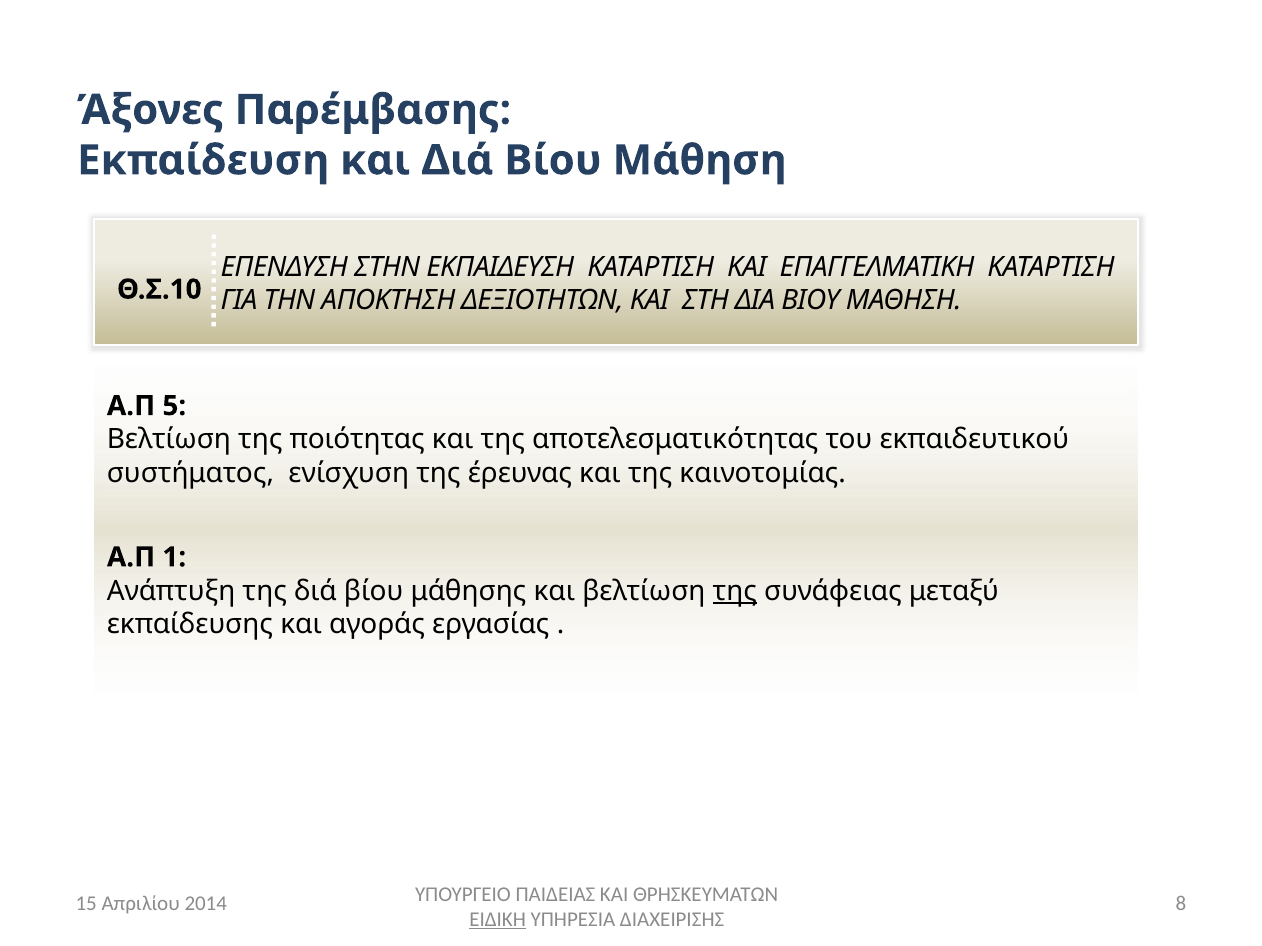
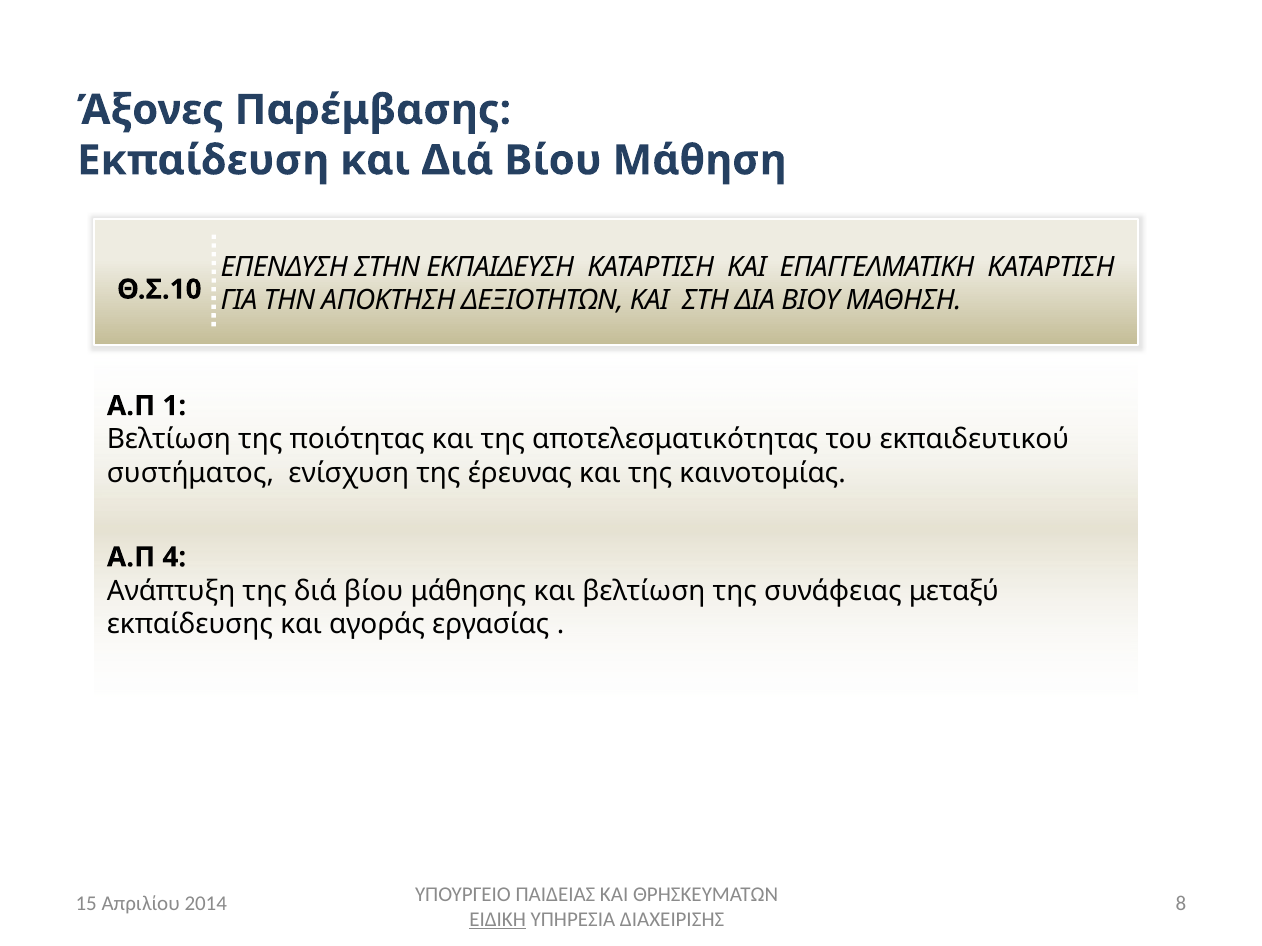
5: 5 -> 1
1: 1 -> 4
της at (735, 591) underline: present -> none
